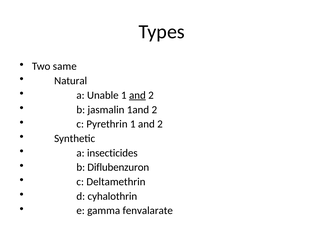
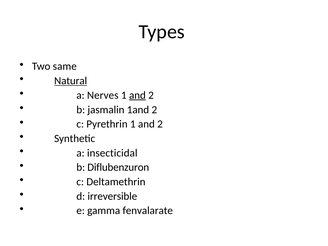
Natural underline: none -> present
Unable: Unable -> Nerves
insecticides: insecticides -> insecticidal
cyhalothrin: cyhalothrin -> irreversible
